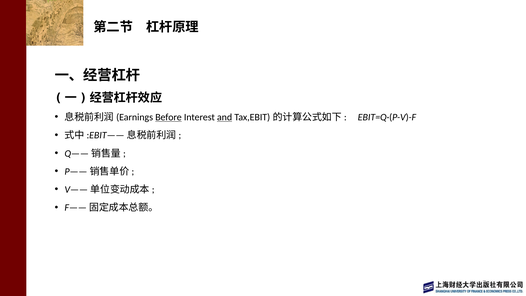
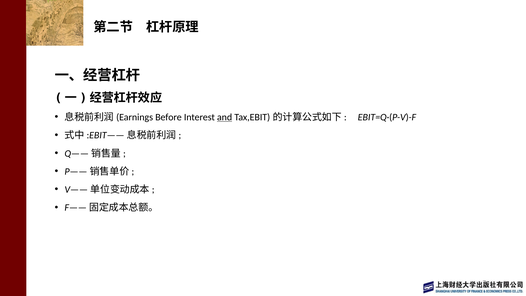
Before underline: present -> none
